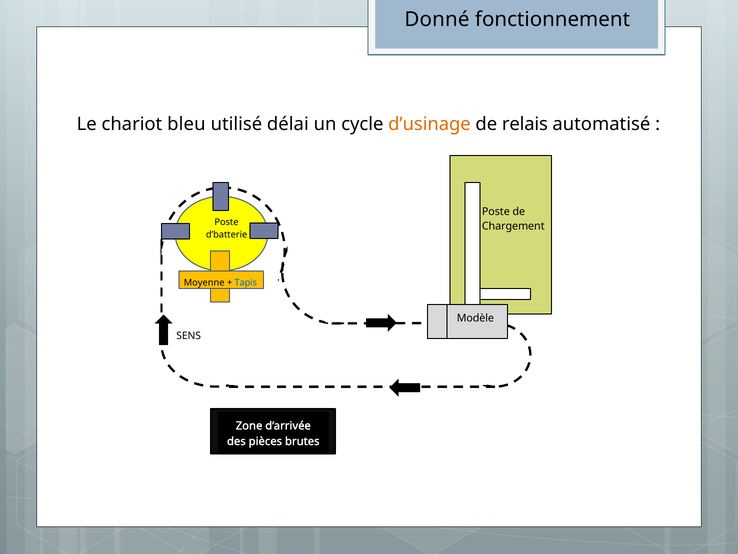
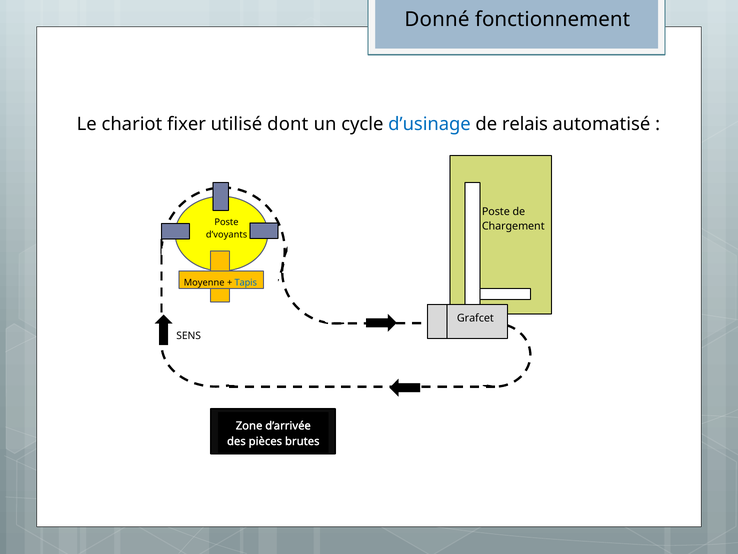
bleu: bleu -> fixer
délai: délai -> dont
d’usinage colour: orange -> blue
d’batterie: d’batterie -> d’voyants
Modèle: Modèle -> Grafcet
